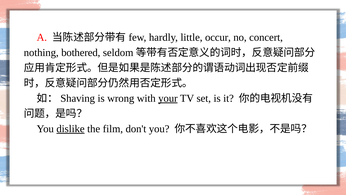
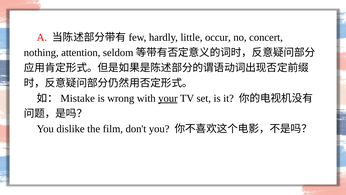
bothered: bothered -> attention
Shaving: Shaving -> Mistake
dislike underline: present -> none
